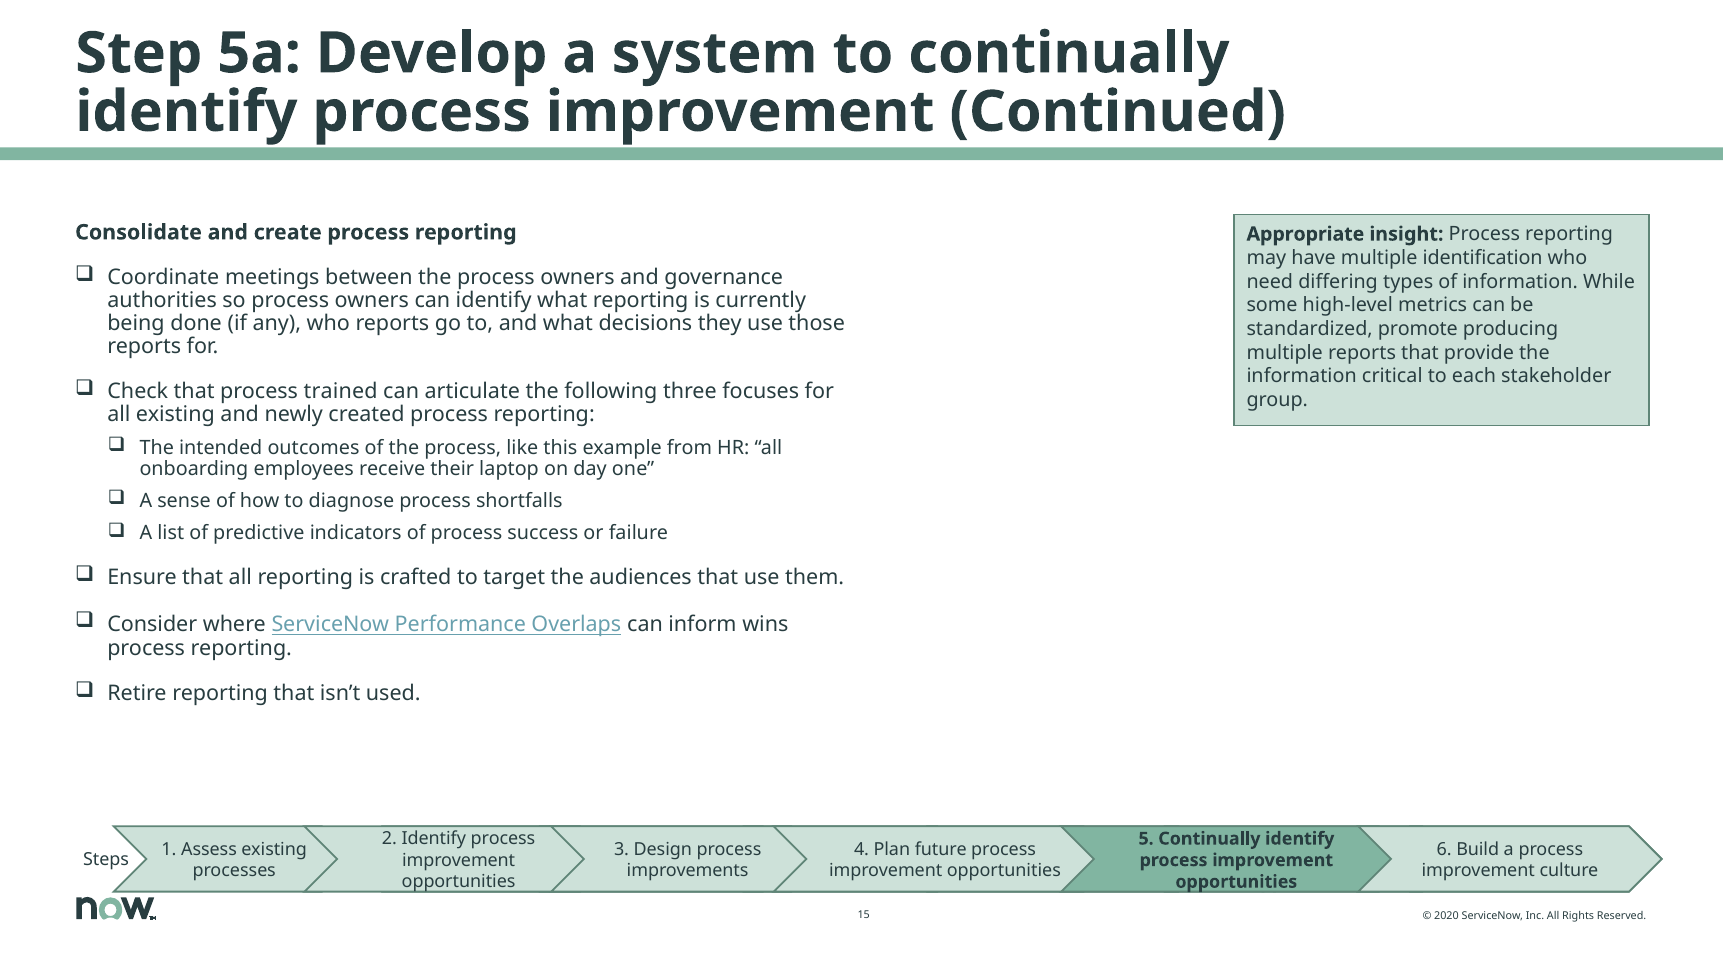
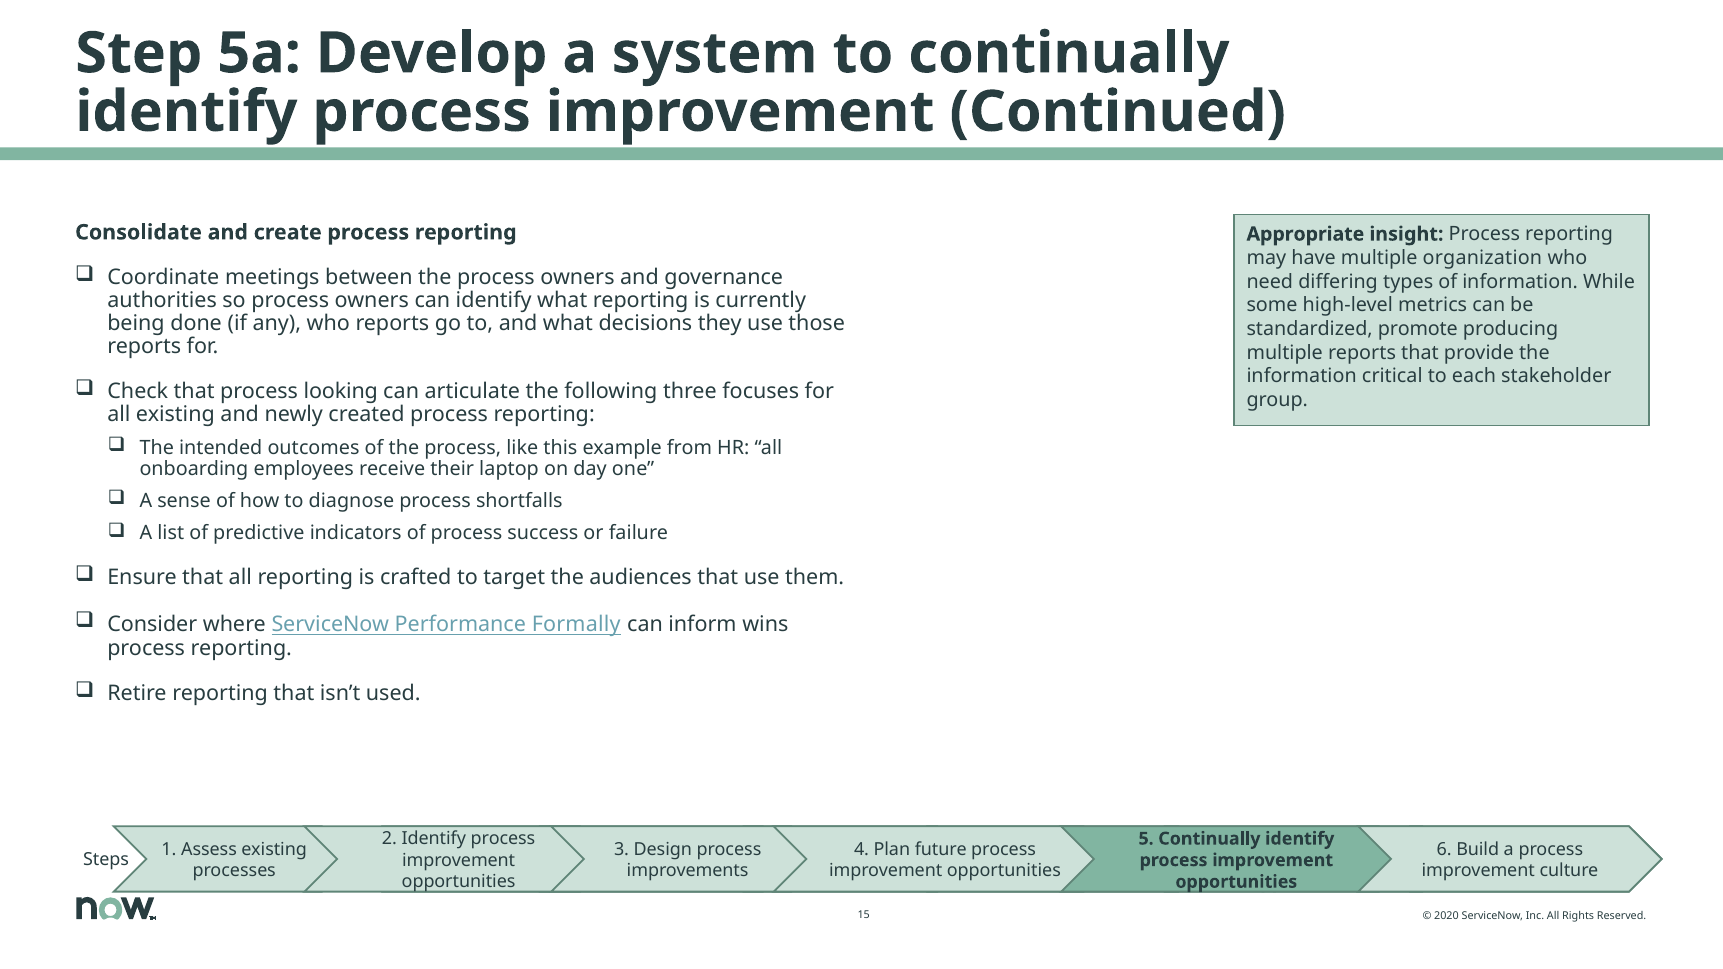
identification: identification -> organization
trained: trained -> looking
Overlaps: Overlaps -> Formally
